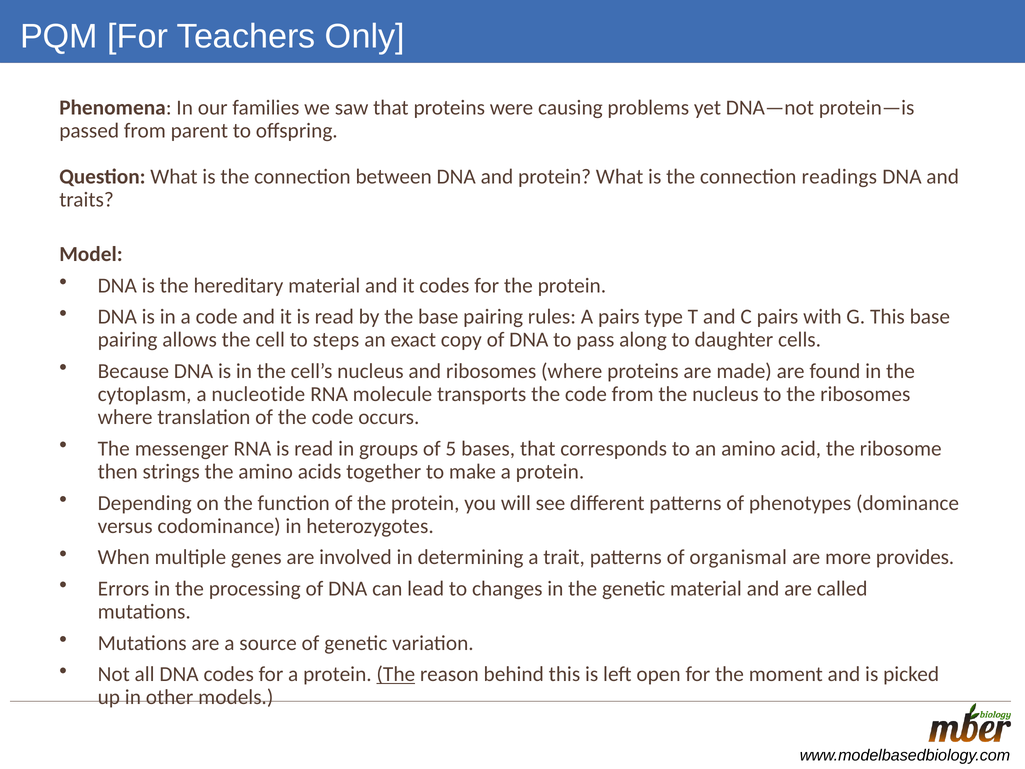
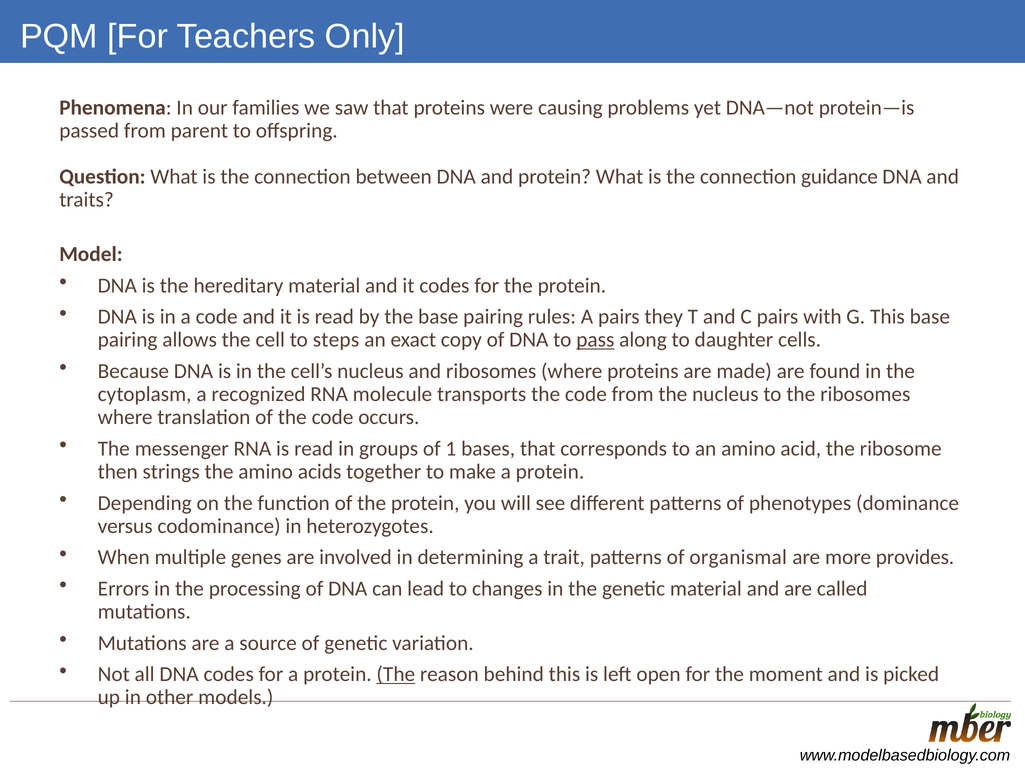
readings: readings -> guidance
type: type -> they
pass underline: none -> present
nucleotide: nucleotide -> recognized
5: 5 -> 1
